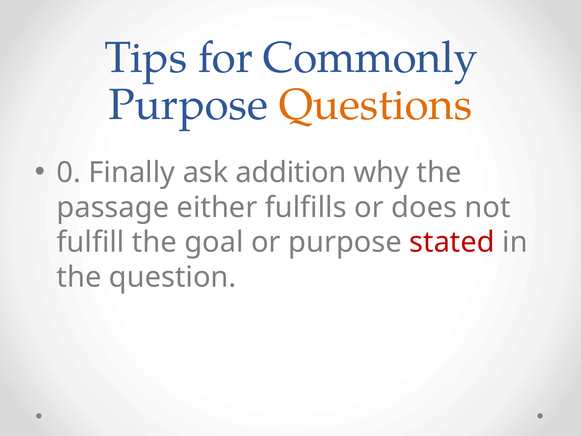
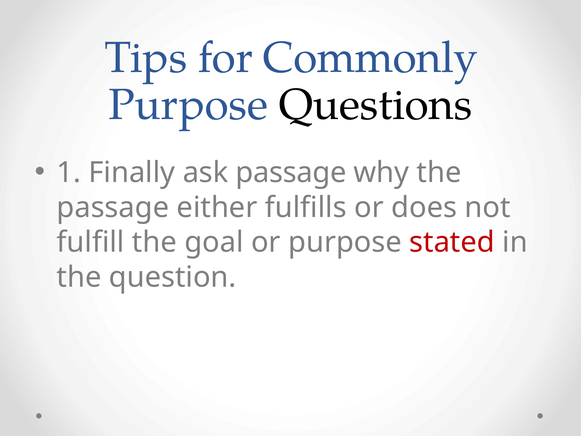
Questions colour: orange -> black
0: 0 -> 1
ask addition: addition -> passage
